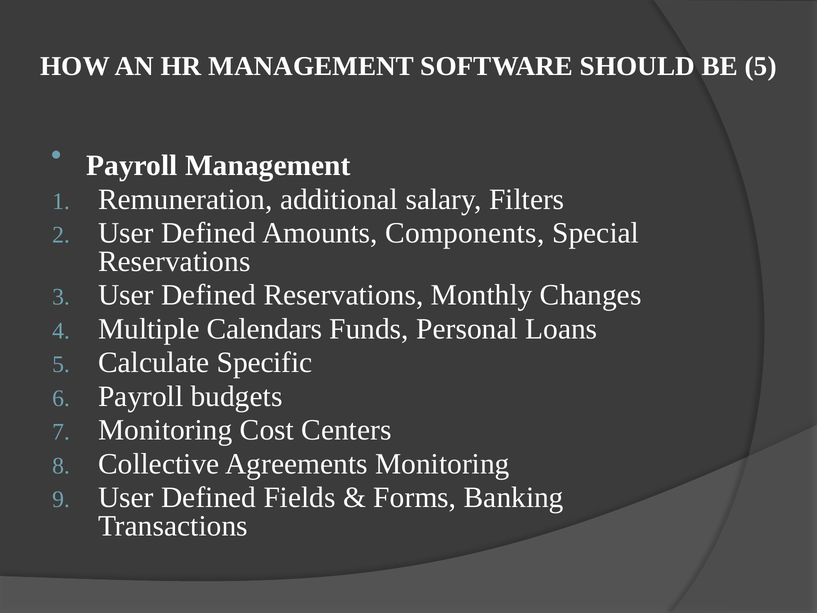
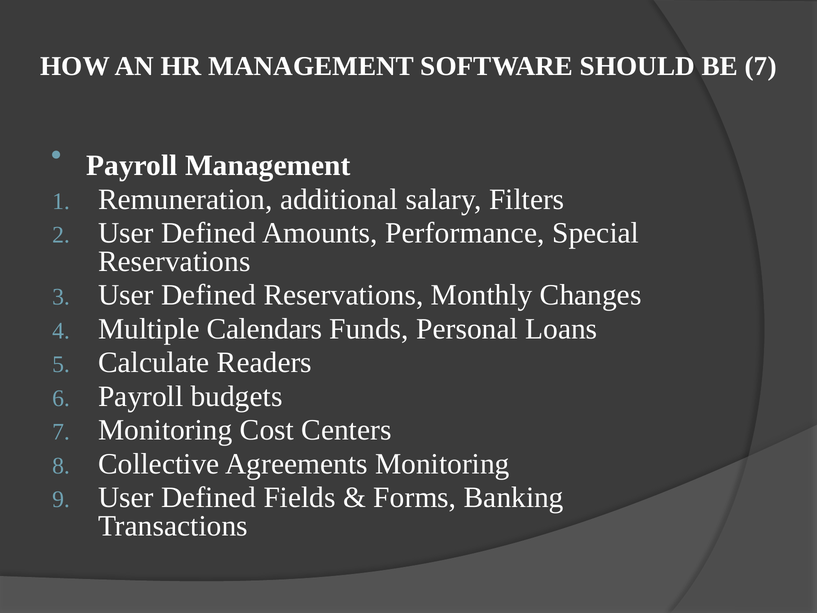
BE 5: 5 -> 7
Components: Components -> Performance
Specific: Specific -> Readers
